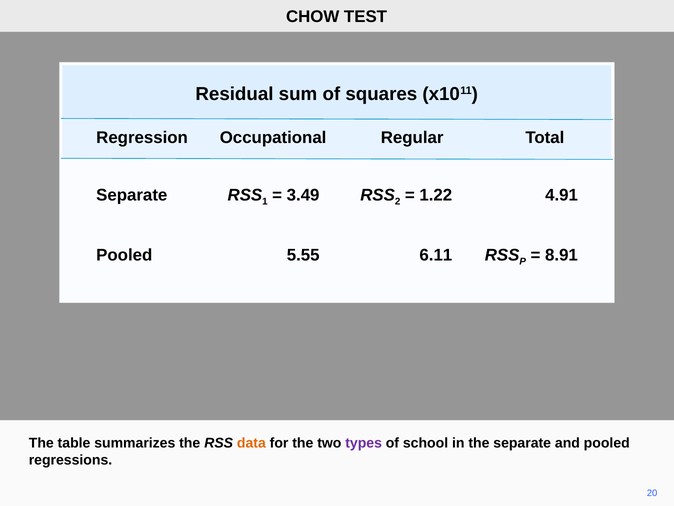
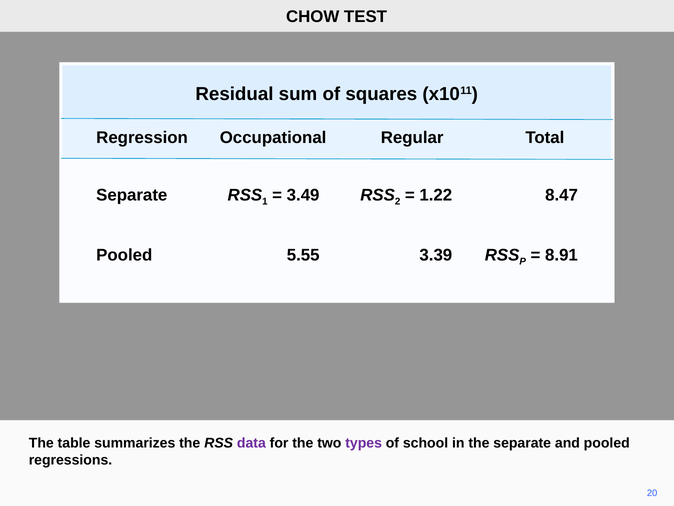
4.91: 4.91 -> 8.47
6.11: 6.11 -> 3.39
data colour: orange -> purple
